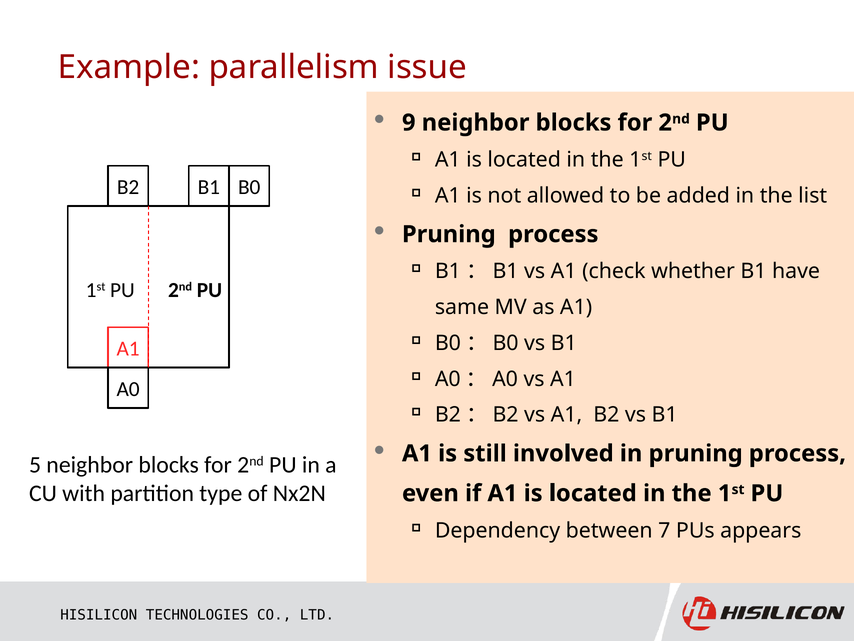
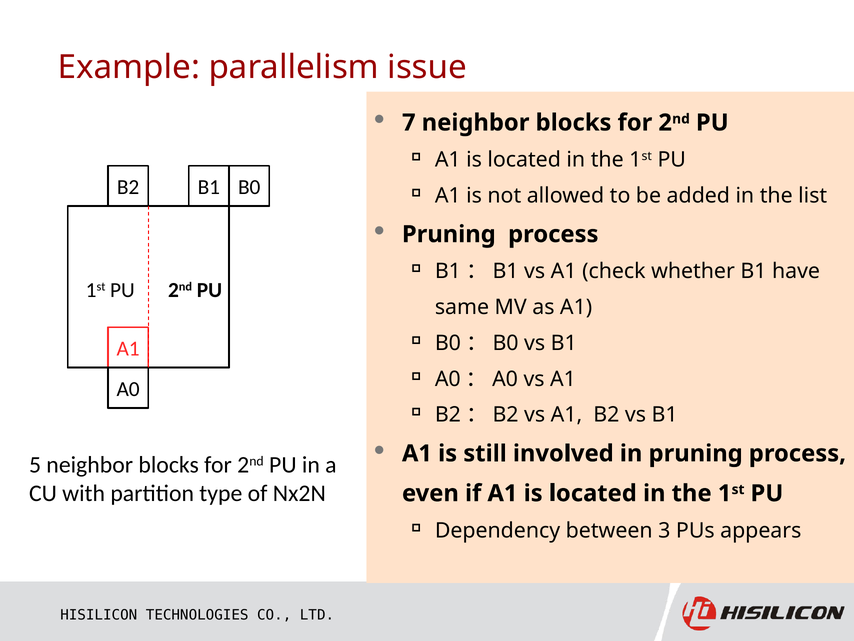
9: 9 -> 7
7: 7 -> 3
